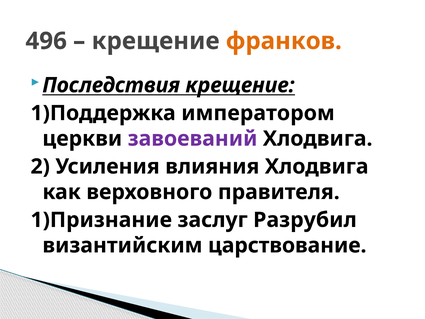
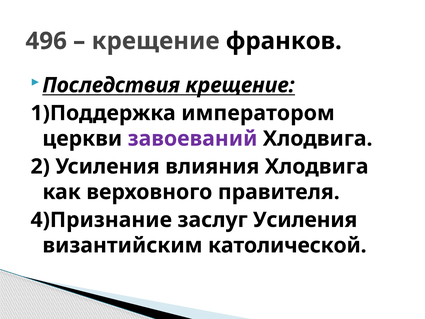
франков colour: orange -> black
1)Признание: 1)Признание -> 4)Признание
заслуг Разрубил: Разрубил -> Усиления
царствование: царствование -> католической
